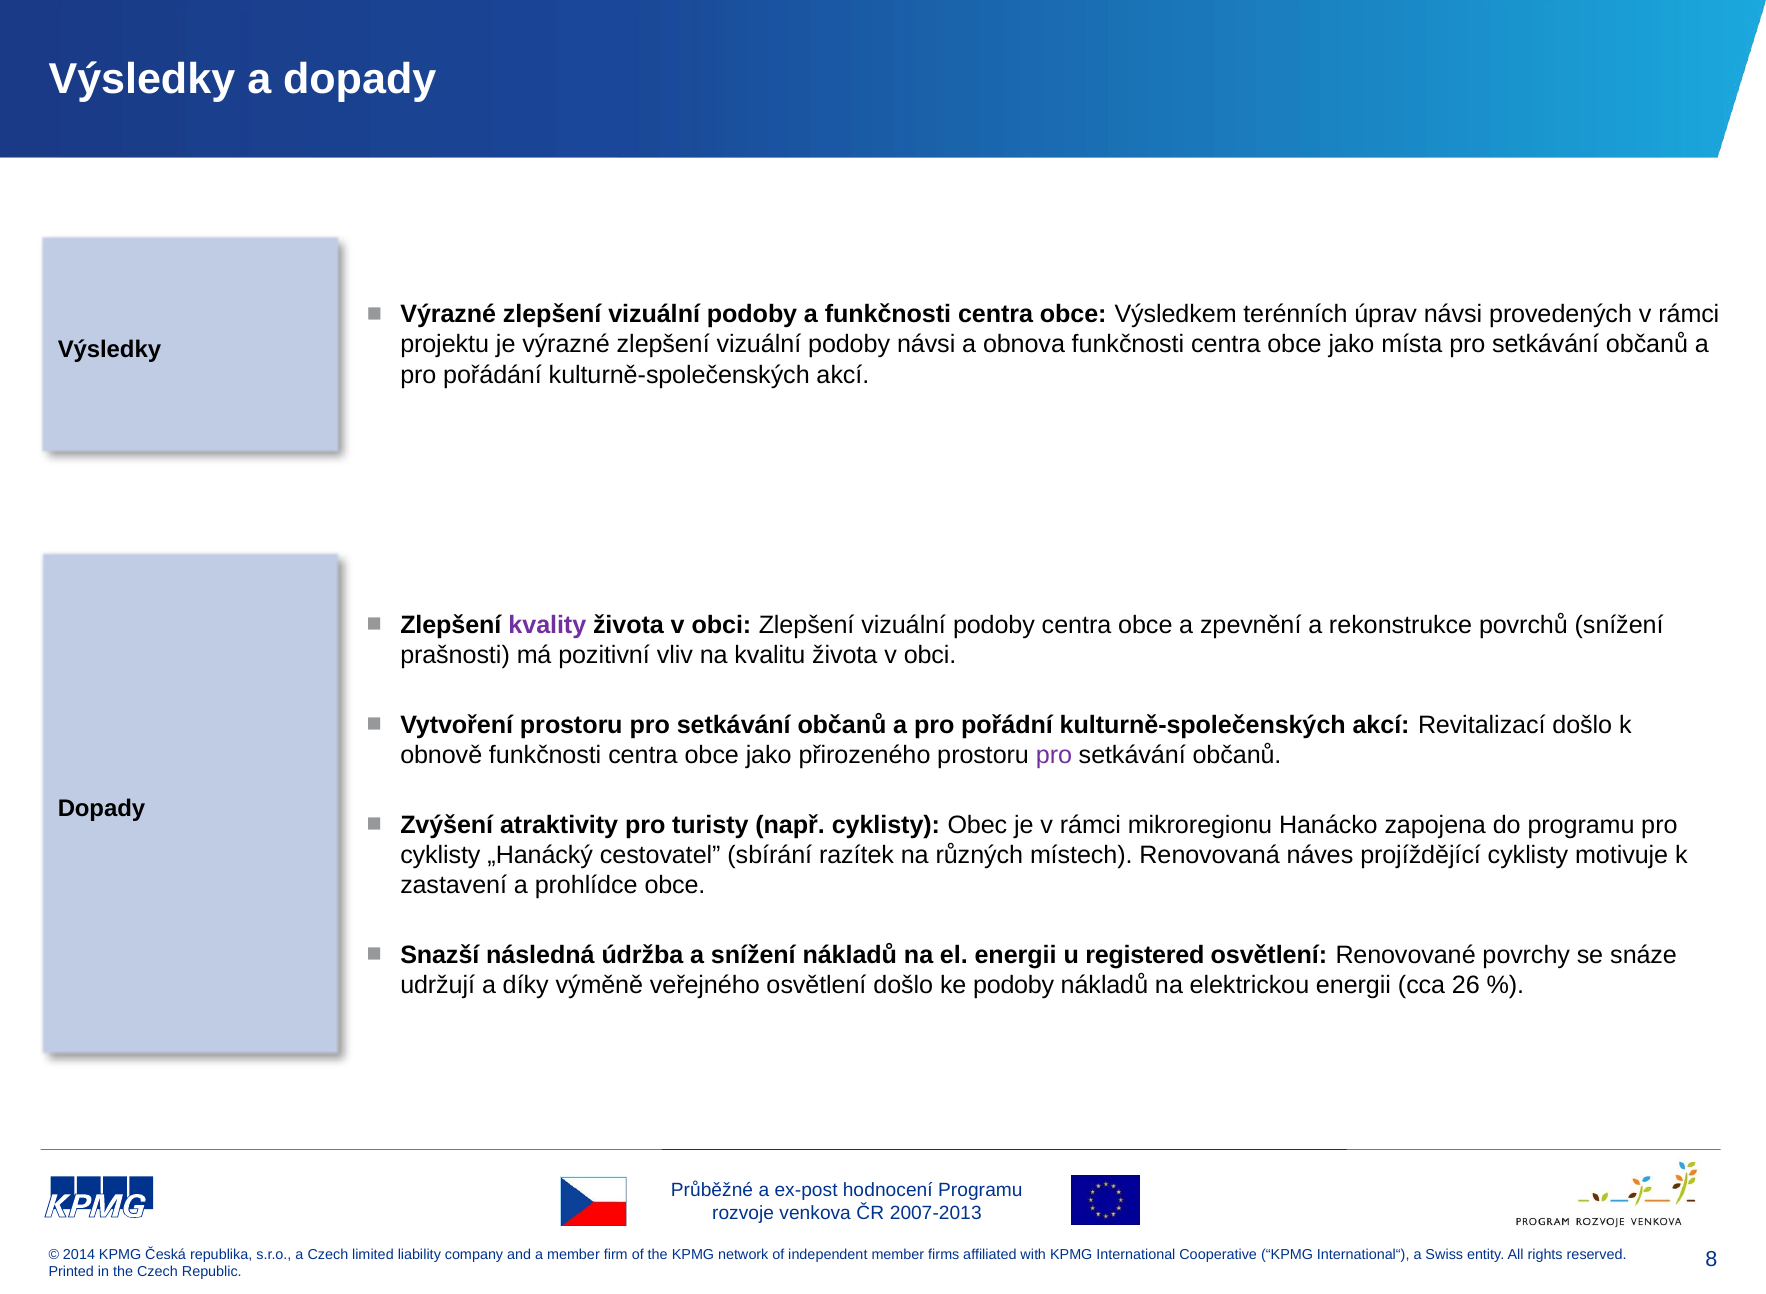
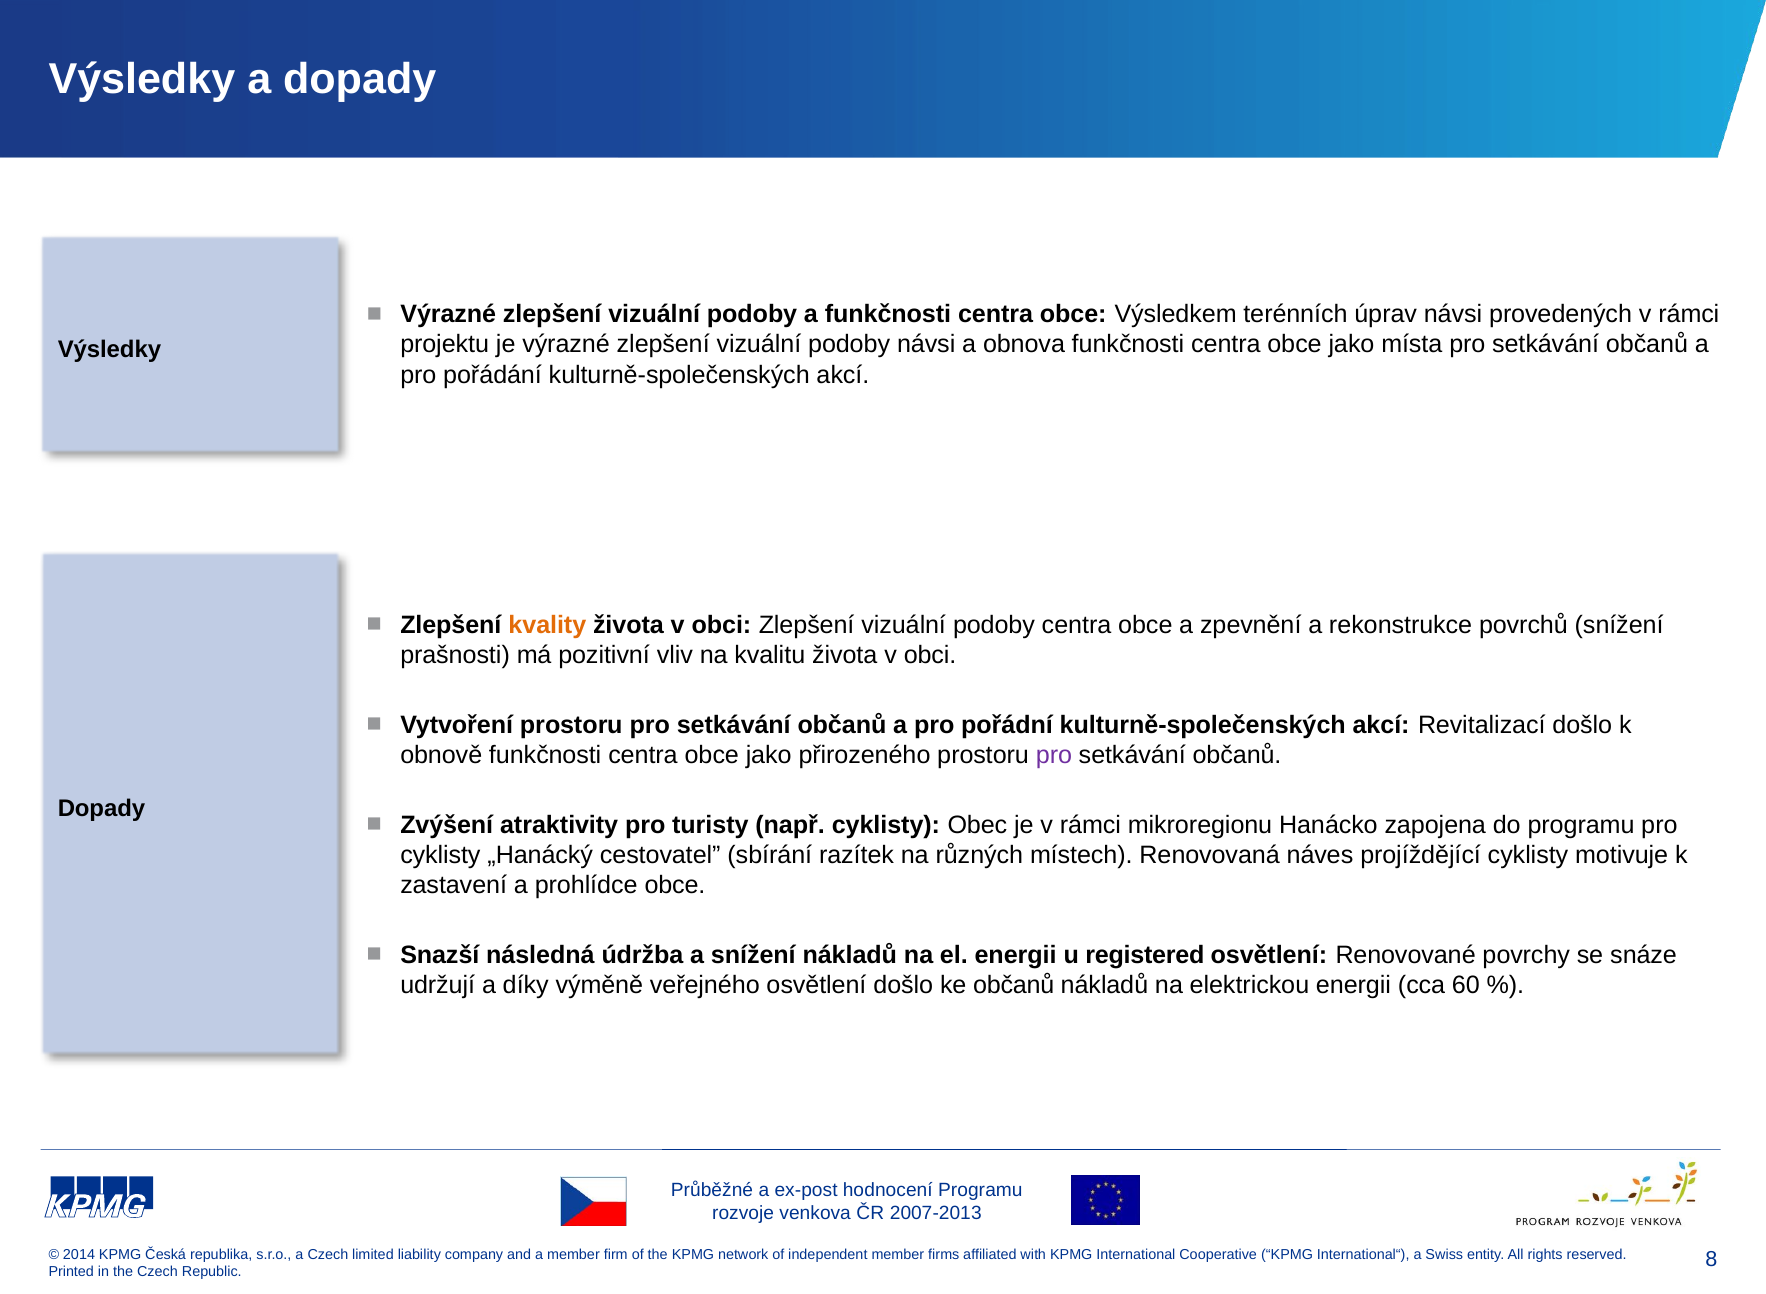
kvality colour: purple -> orange
ke podoby: podoby -> občanů
26: 26 -> 60
